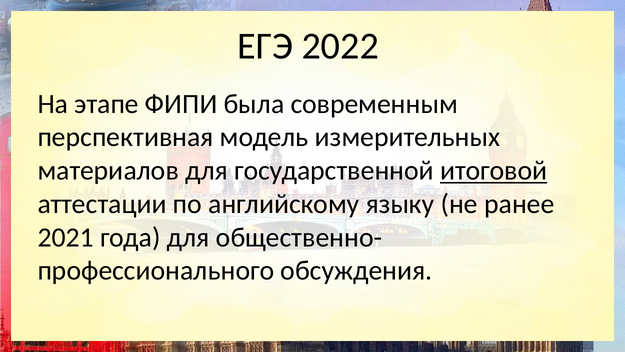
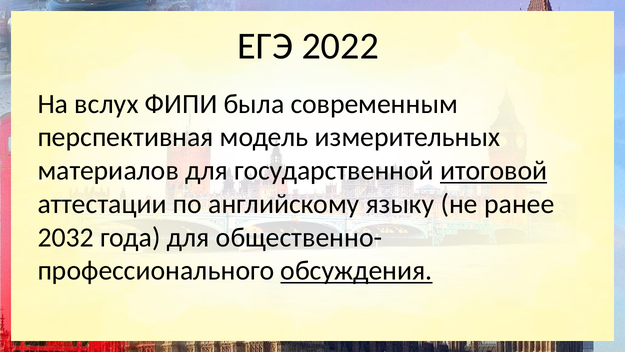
этапе: этапе -> вслух
2021: 2021 -> 2032
обсуждения underline: none -> present
